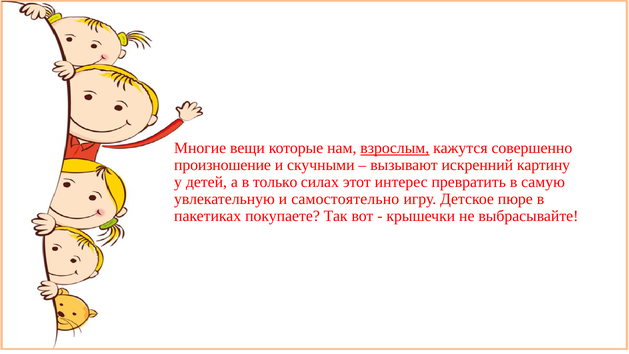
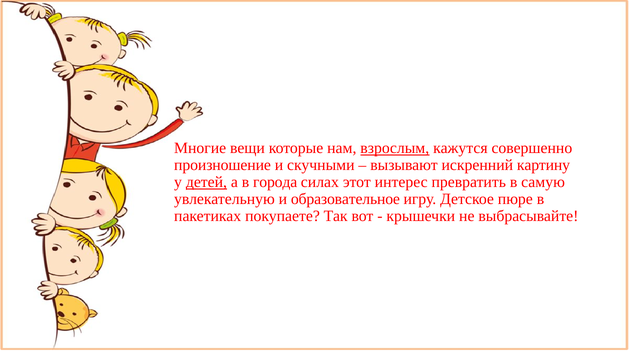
детей underline: none -> present
только: только -> города
самостоятельно: самостоятельно -> образовательное
